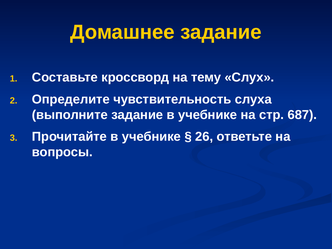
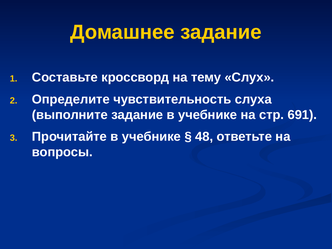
687: 687 -> 691
26: 26 -> 48
